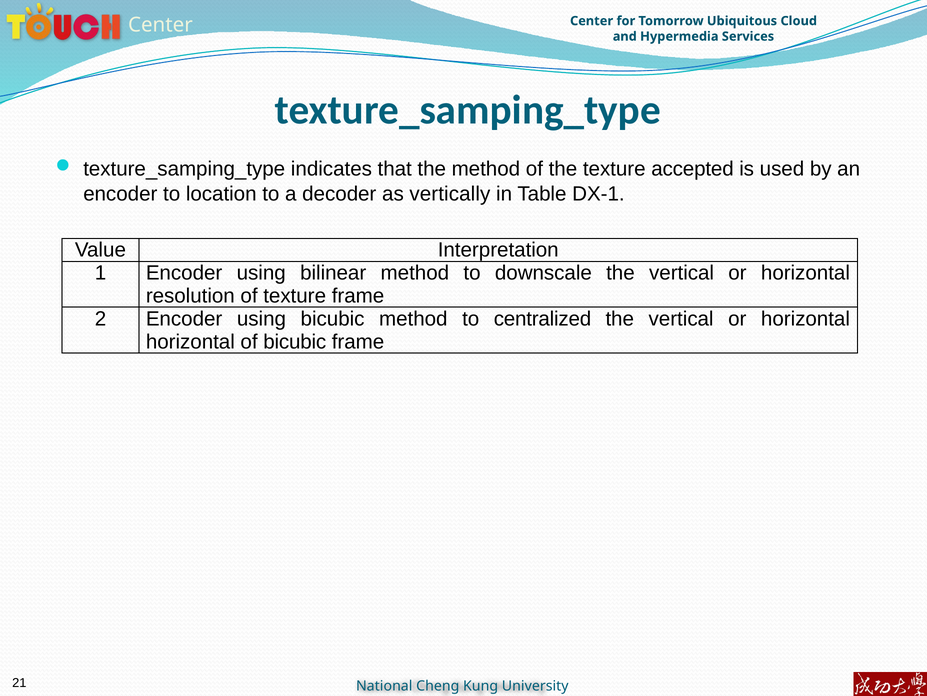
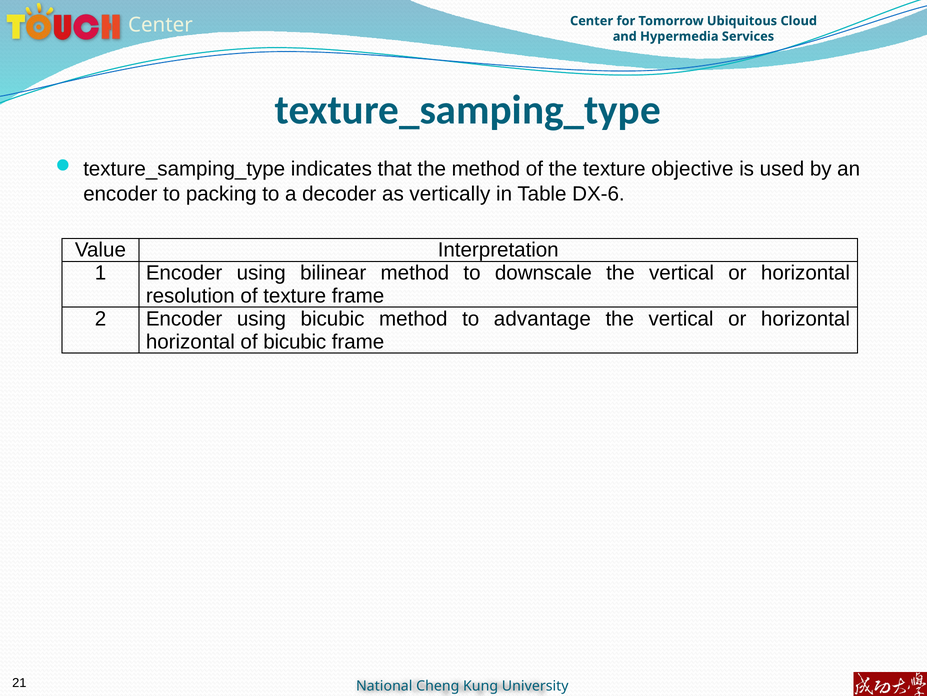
accepted: accepted -> objective
location: location -> packing
DX‑1: DX‑1 -> DX‑6
centralized: centralized -> advantage
